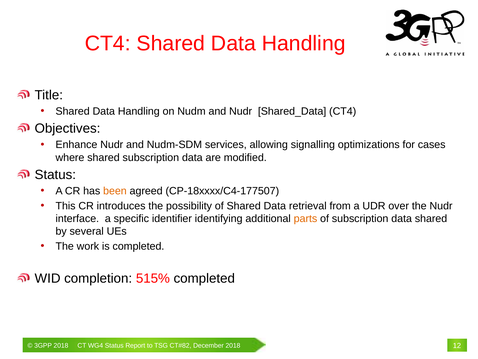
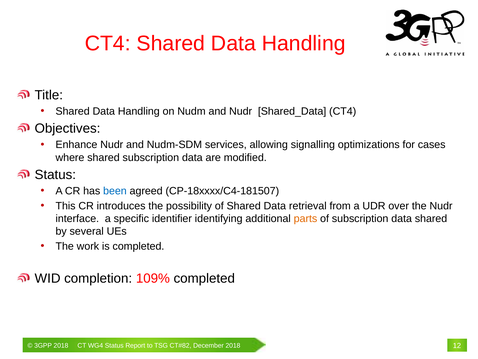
been colour: orange -> blue
CP-18xxxx/C4-177507: CP-18xxxx/C4-177507 -> CP-18xxxx/C4-181507
515%: 515% -> 109%
